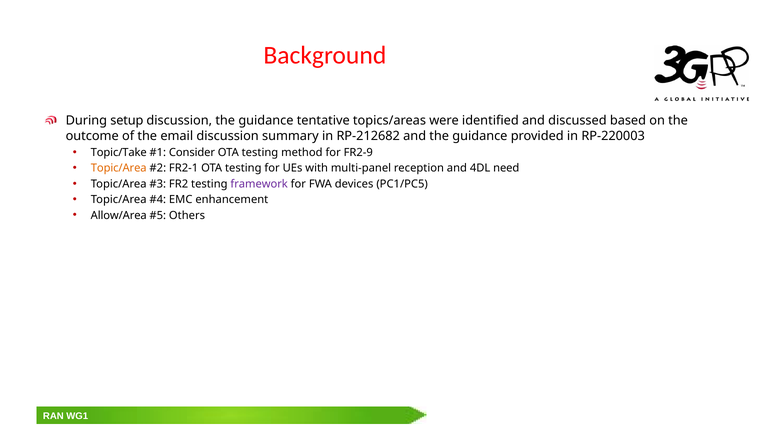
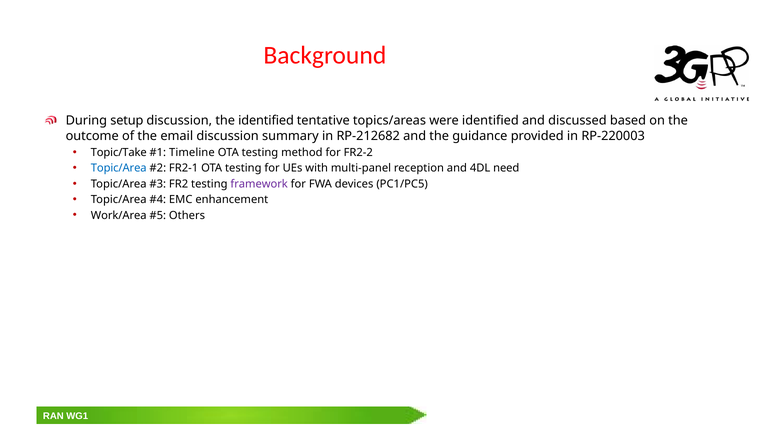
discussion the guidance: guidance -> identified
Consider: Consider -> Timeline
FR2-9: FR2-9 -> FR2-2
Topic/Area at (119, 168) colour: orange -> blue
Allow/Area: Allow/Area -> Work/Area
